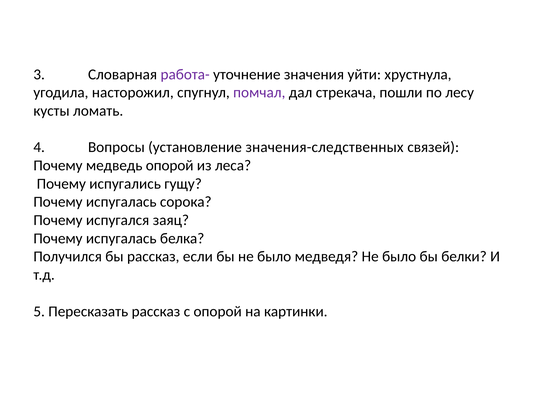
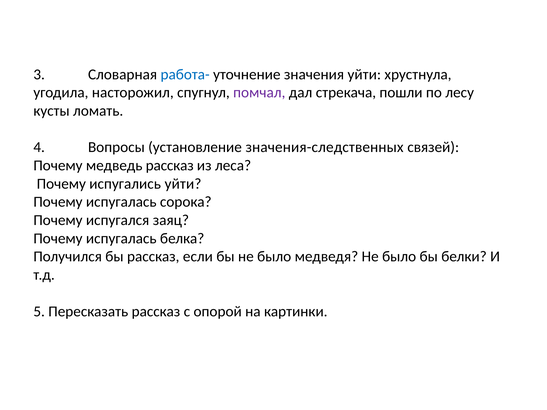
работа- colour: purple -> blue
медведь опорой: опорой -> рассказ
испугались гущу: гущу -> уйти
